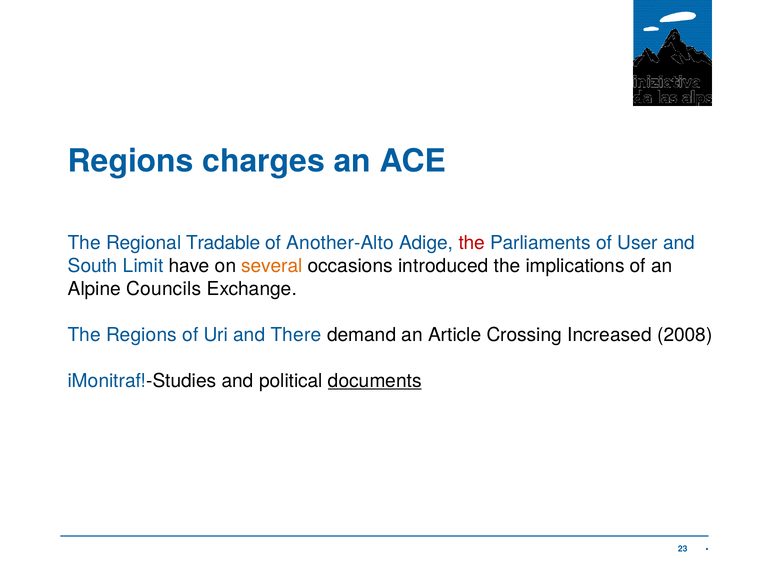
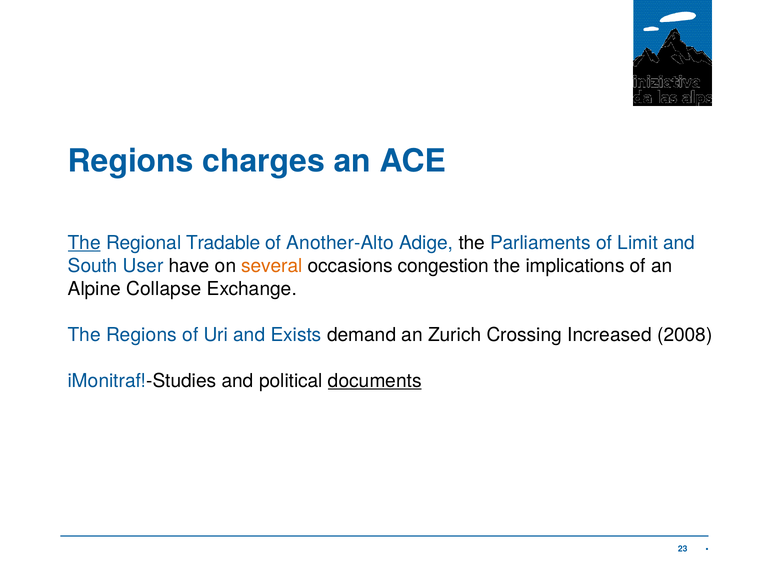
The at (84, 243) underline: none -> present
the at (472, 243) colour: red -> black
User: User -> Limit
Limit: Limit -> User
introduced: introduced -> congestion
Councils: Councils -> Collapse
There: There -> Exists
Article: Article -> Zurich
